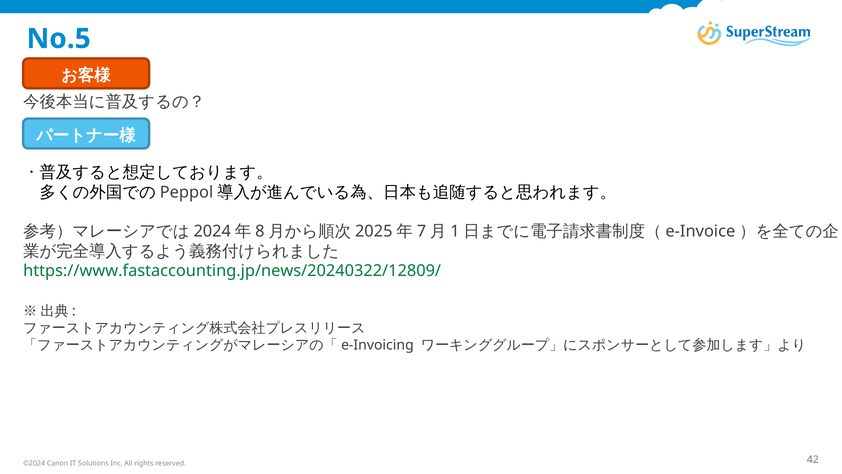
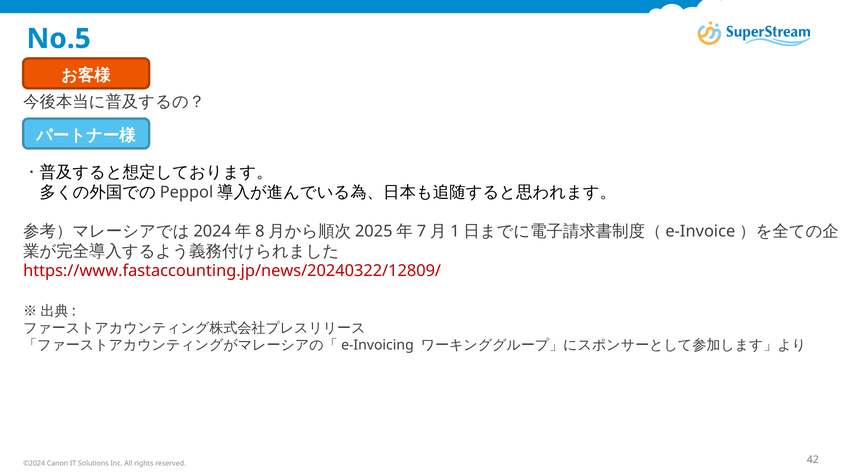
https://www.fastaccounting.jp/news/20240322/12809/ colour: green -> red
